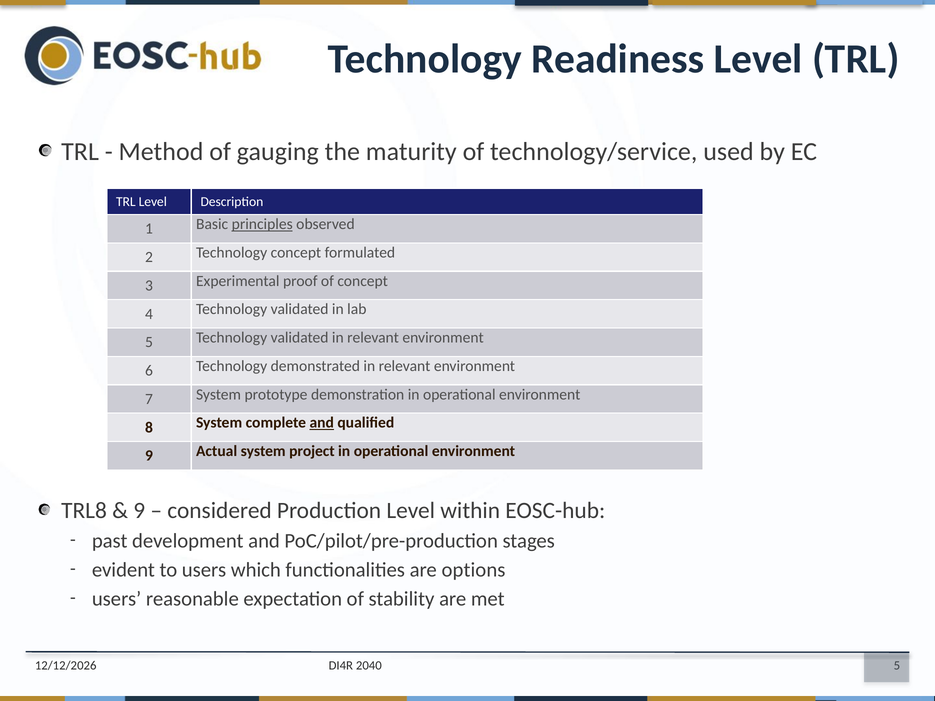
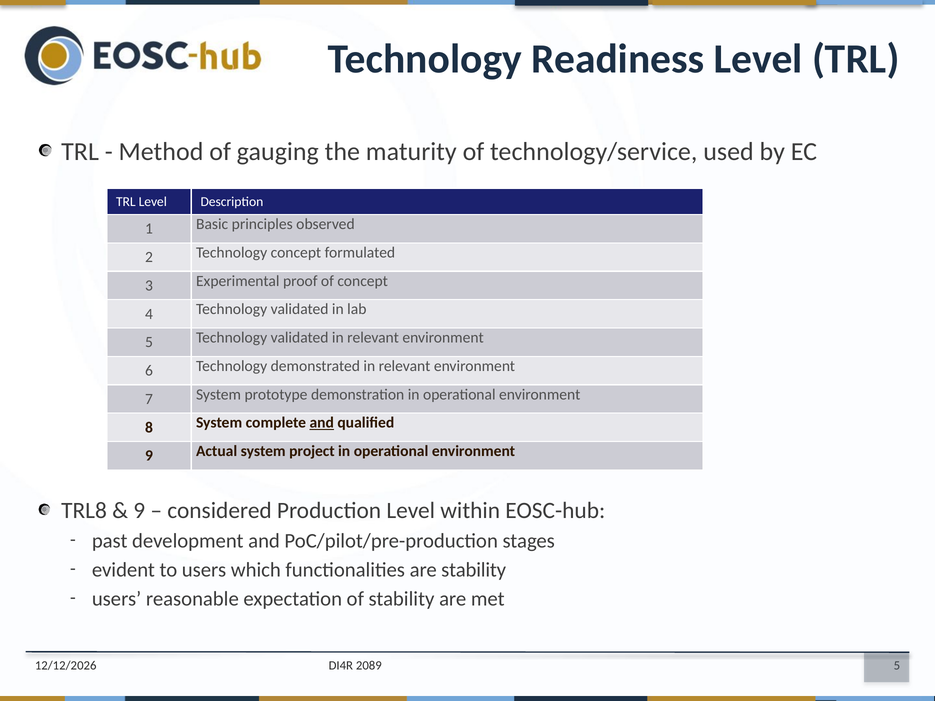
principles underline: present -> none
are options: options -> stability
2040: 2040 -> 2089
